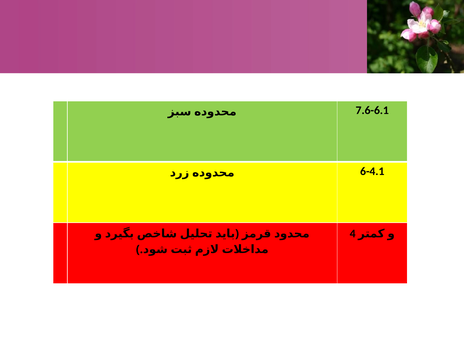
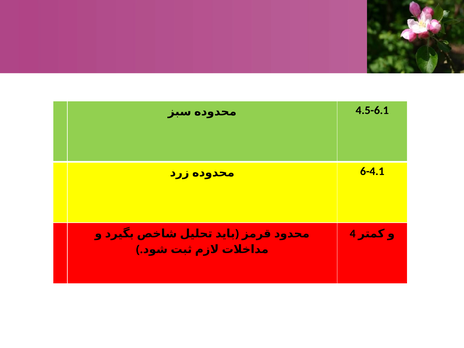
7.6-6.1: 7.6-6.1 -> 4.5-6.1
